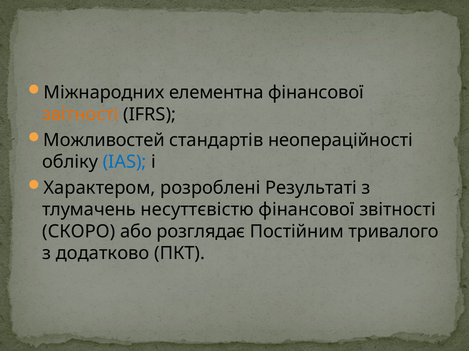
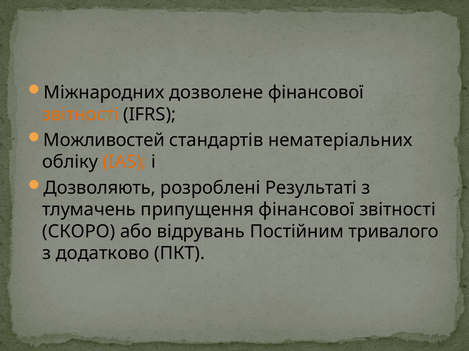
елементна: елементна -> дозволене
неопераційності: неопераційності -> нематеріальних
IAS colour: blue -> orange
Характером: Характером -> Дозволяють
несуттєвістю: несуттєвістю -> припущення
розглядає: розглядає -> відрувань
